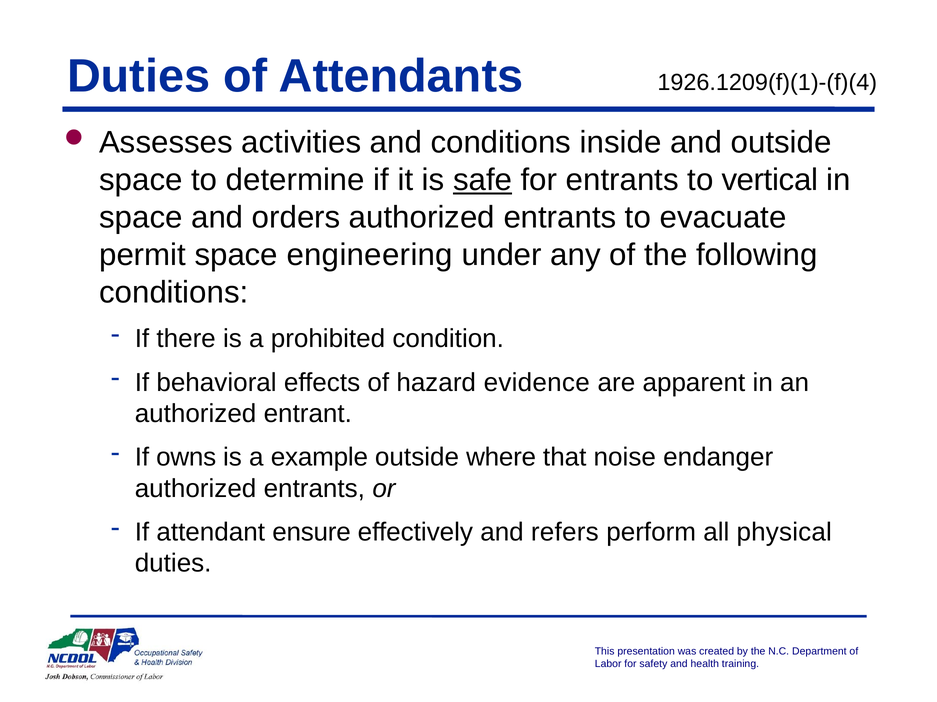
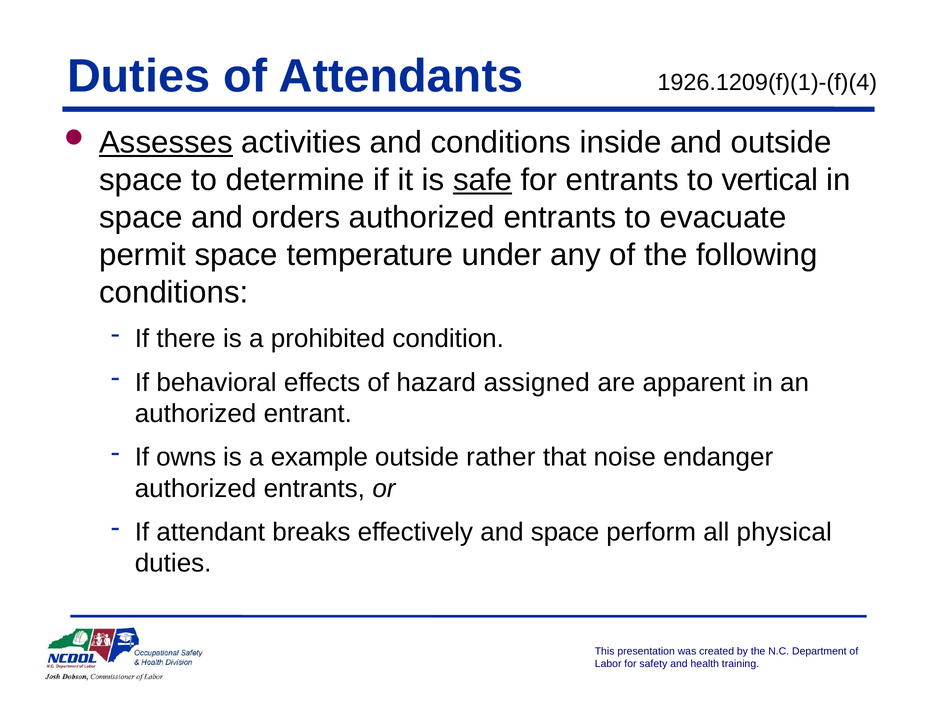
Assesses underline: none -> present
engineering: engineering -> temperature
evidence: evidence -> assigned
where: where -> rather
ensure: ensure -> breaks
and refers: refers -> space
